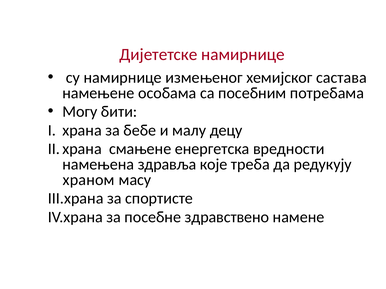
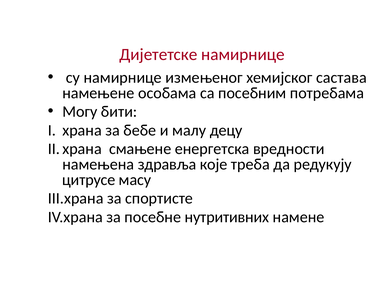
храном: храном -> цитрусе
здравствено: здравствено -> нутритивних
